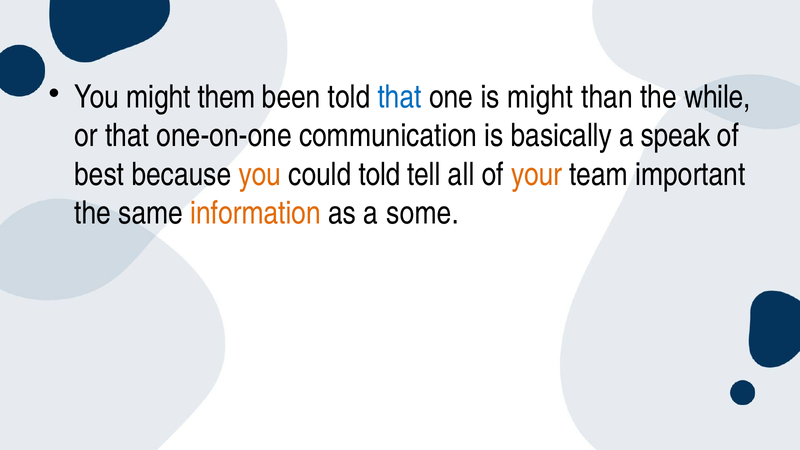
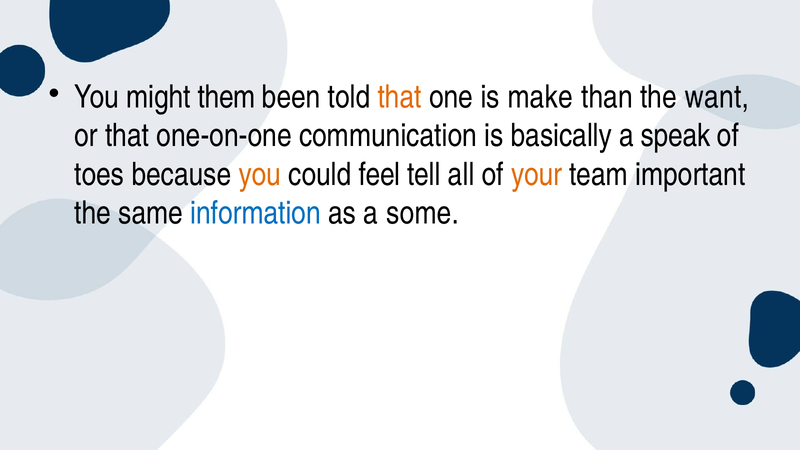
that at (400, 97) colour: blue -> orange
is might: might -> make
while: while -> want
best: best -> toes
could told: told -> feel
information colour: orange -> blue
